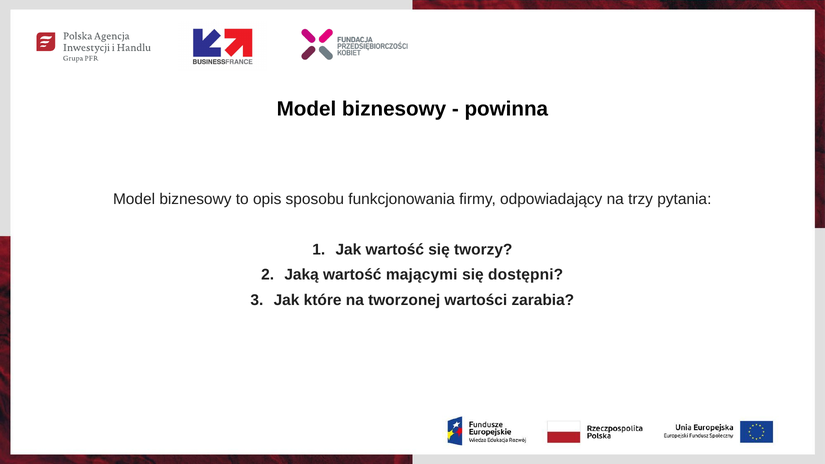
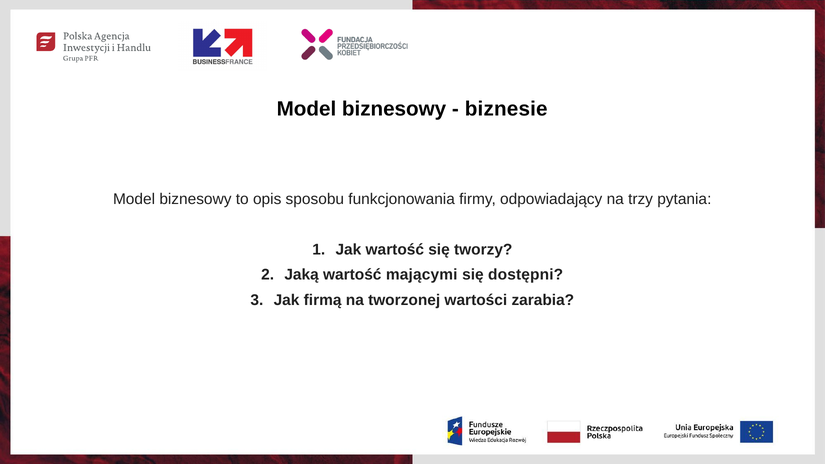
powinna: powinna -> biznesie
które: które -> firmą
